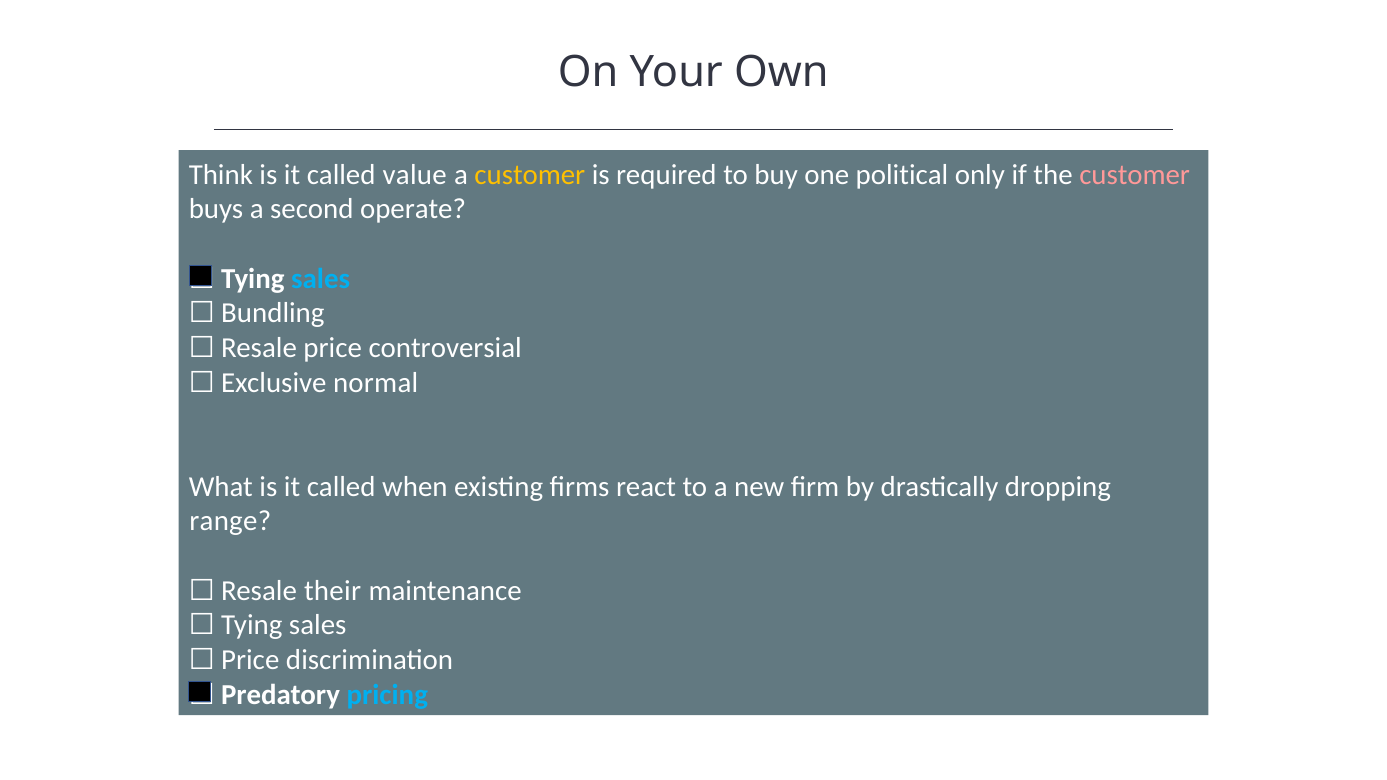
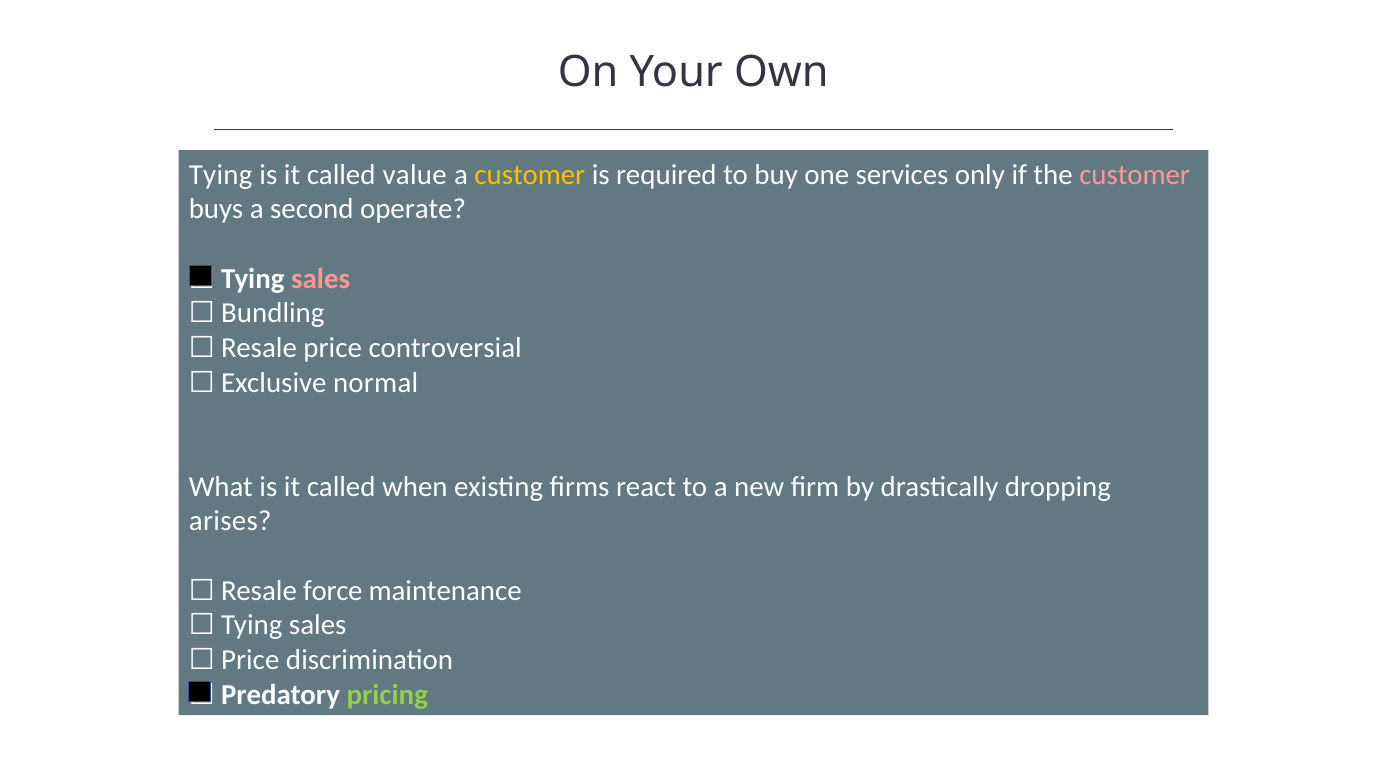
Think: Think -> Tying
political: political -> services
sales at (321, 279) colour: light blue -> pink
range: range -> arises
their: their -> force
pricing colour: light blue -> light green
